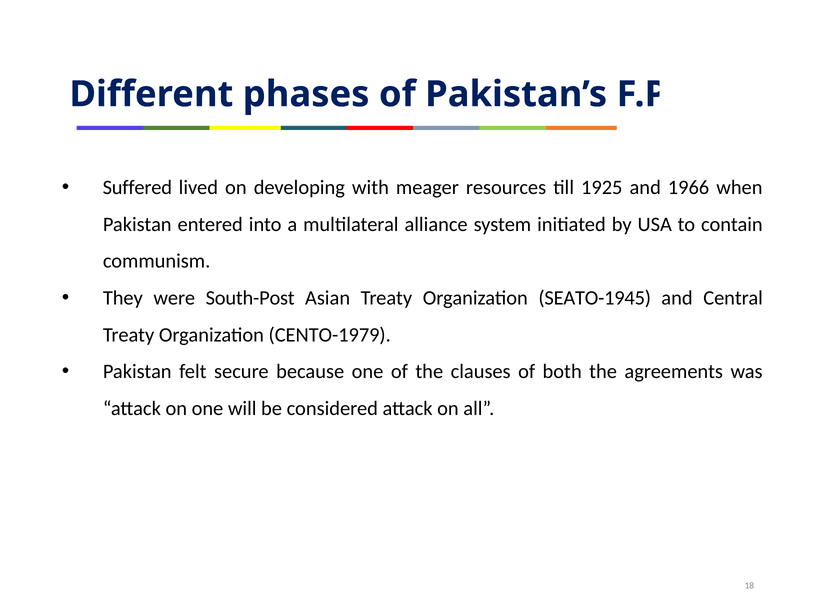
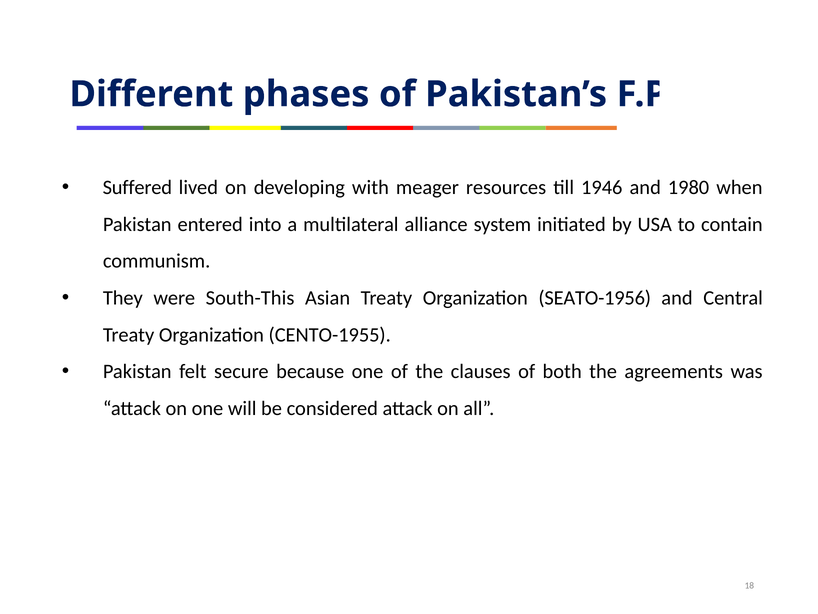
1925: 1925 -> 1946
1966: 1966 -> 1980
South-Post: South-Post -> South-This
SEATO-1945: SEATO-1945 -> SEATO-1956
CENTO-1979: CENTO-1979 -> CENTO-1955
